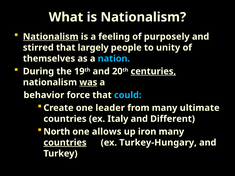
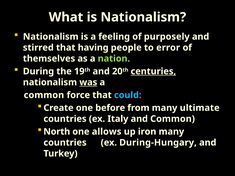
Nationalism at (51, 37) underline: present -> none
largely: largely -> having
unity: unity -> error
nation colour: light blue -> light green
behavior at (44, 95): behavior -> common
leader: leader -> before
and Different: Different -> Common
countries at (65, 143) underline: present -> none
Turkey-Hungary: Turkey-Hungary -> During-Hungary
